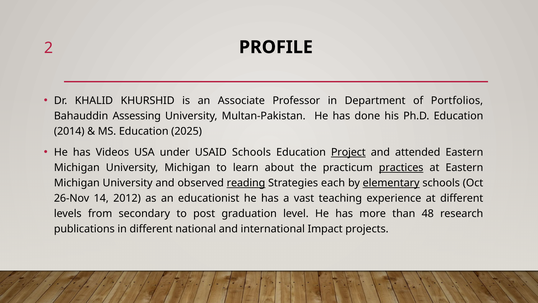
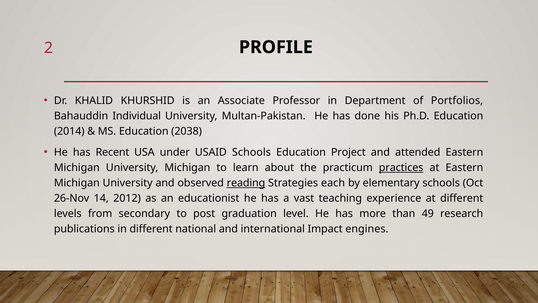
Assessing: Assessing -> Individual
2025: 2025 -> 2038
Videos: Videos -> Recent
Project underline: present -> none
elementary underline: present -> none
48: 48 -> 49
projects: projects -> engines
